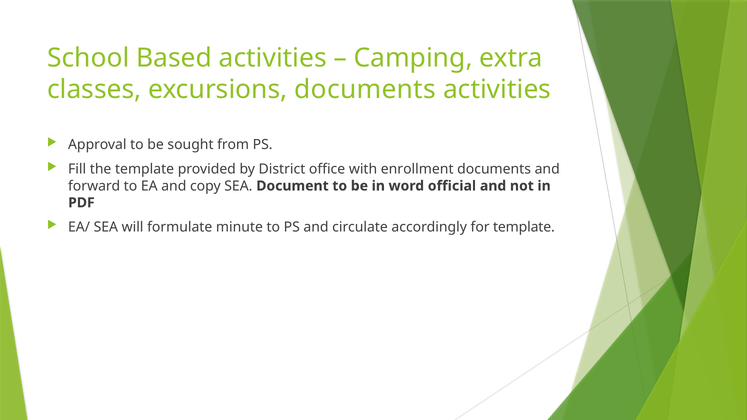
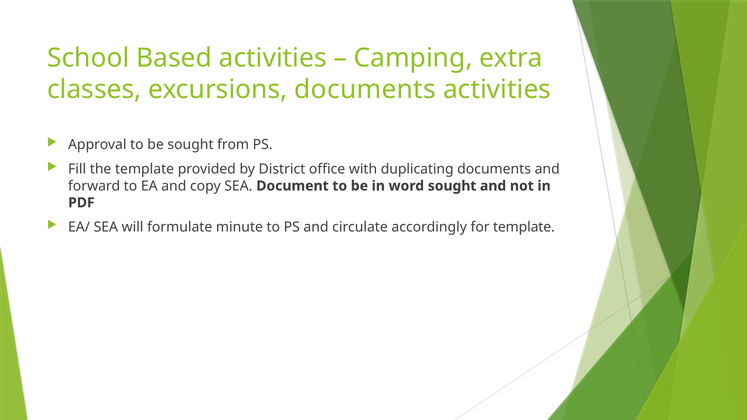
enrollment: enrollment -> duplicating
word official: official -> sought
